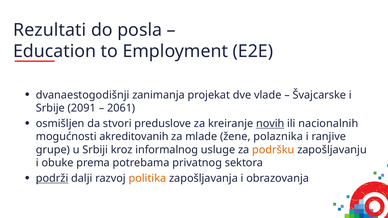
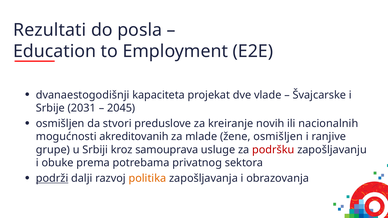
zanimanja: zanimanja -> kapaciteta
2091: 2091 -> 2031
2061: 2061 -> 2045
novih underline: present -> none
žene polaznika: polaznika -> osmišljen
informalnog: informalnog -> samouprava
podršku colour: orange -> red
